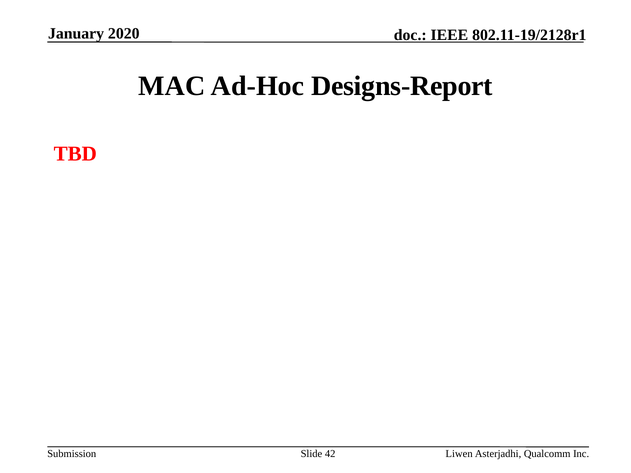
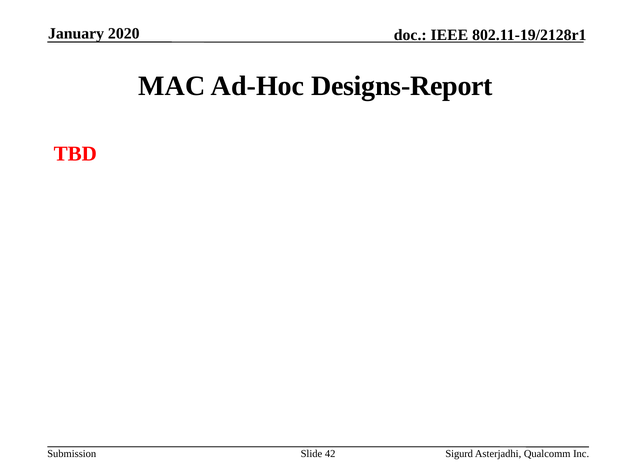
Liwen: Liwen -> Sigurd
